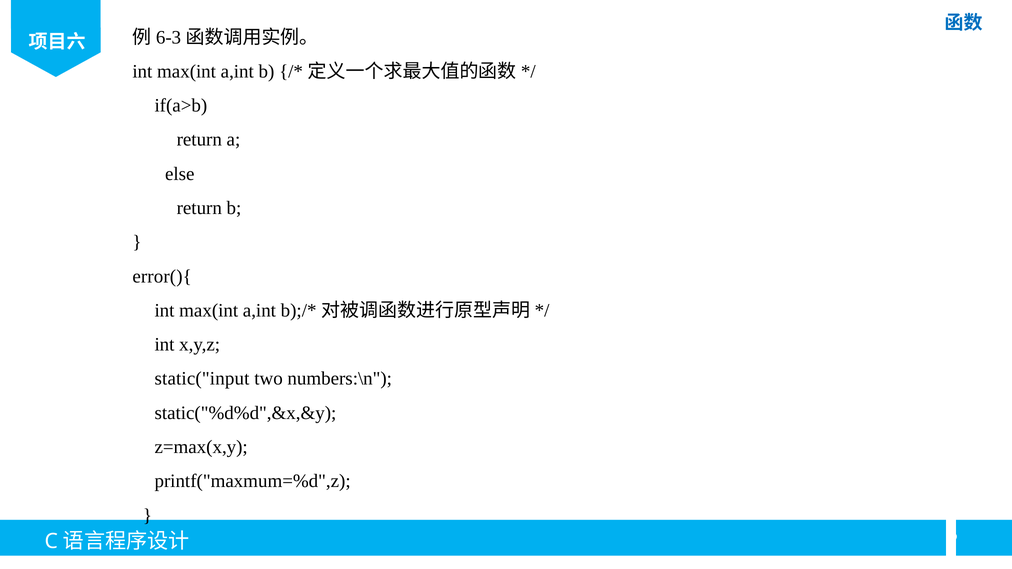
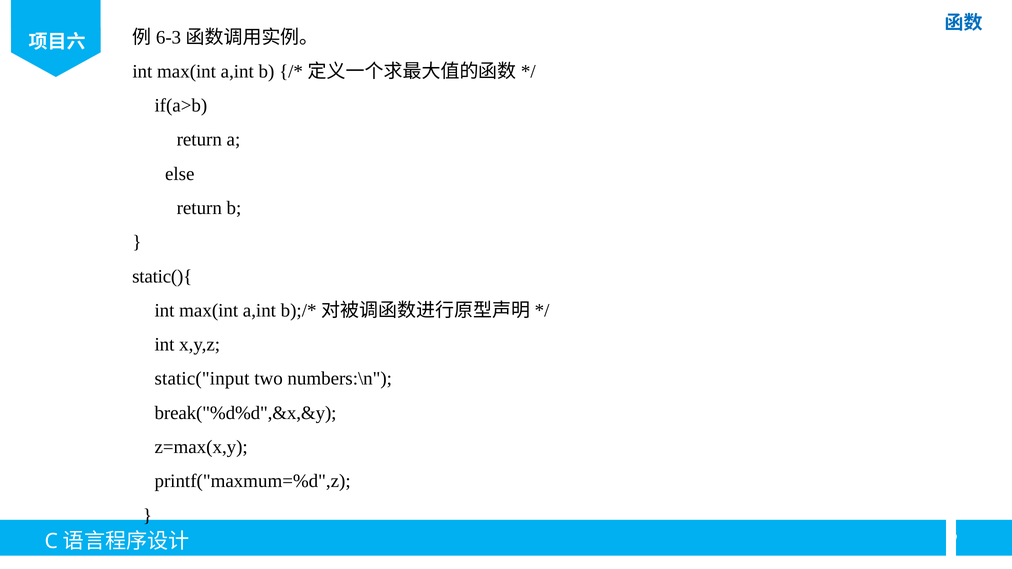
error(){: error(){ -> static(){
static("%d%d",&x,&y: static("%d%d",&x,&y -> break("%d%d",&x,&y
